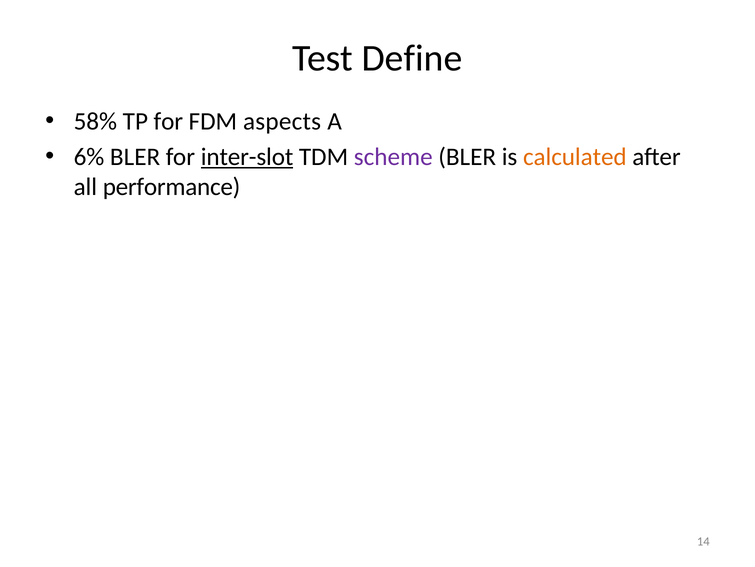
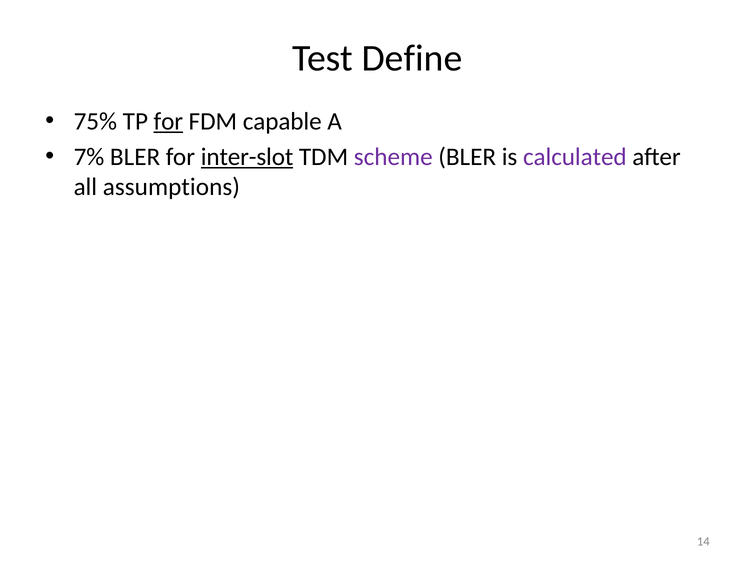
58%: 58% -> 75%
for at (168, 121) underline: none -> present
aspects: aspects -> capable
6%: 6% -> 7%
calculated colour: orange -> purple
performance: performance -> assumptions
